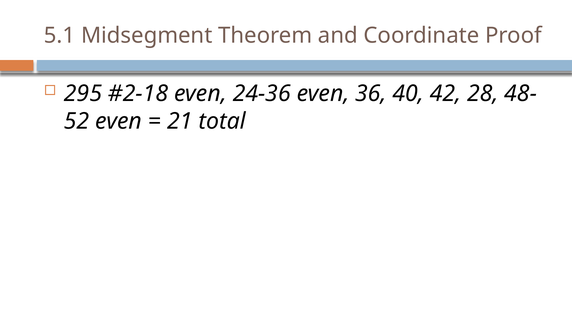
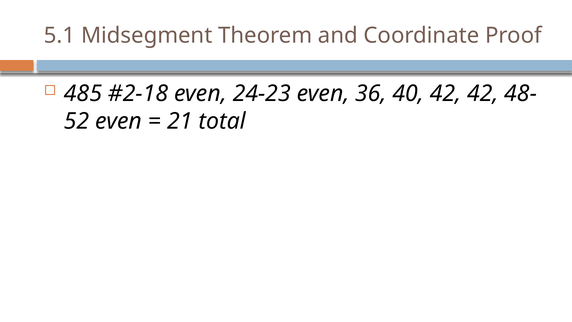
295: 295 -> 485
24-36: 24-36 -> 24-23
42 28: 28 -> 42
